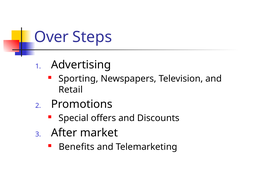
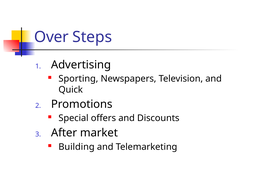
Retail: Retail -> Quick
Benefits: Benefits -> Building
